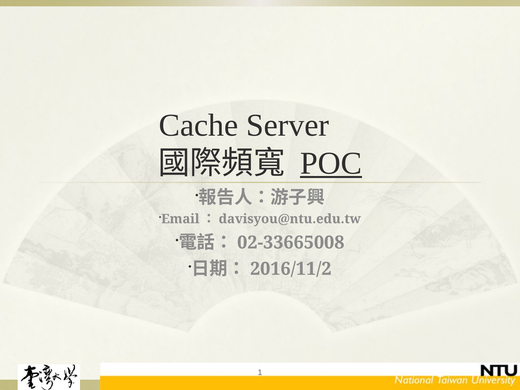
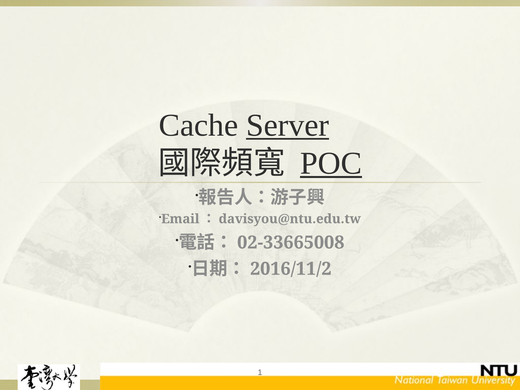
Server underline: none -> present
